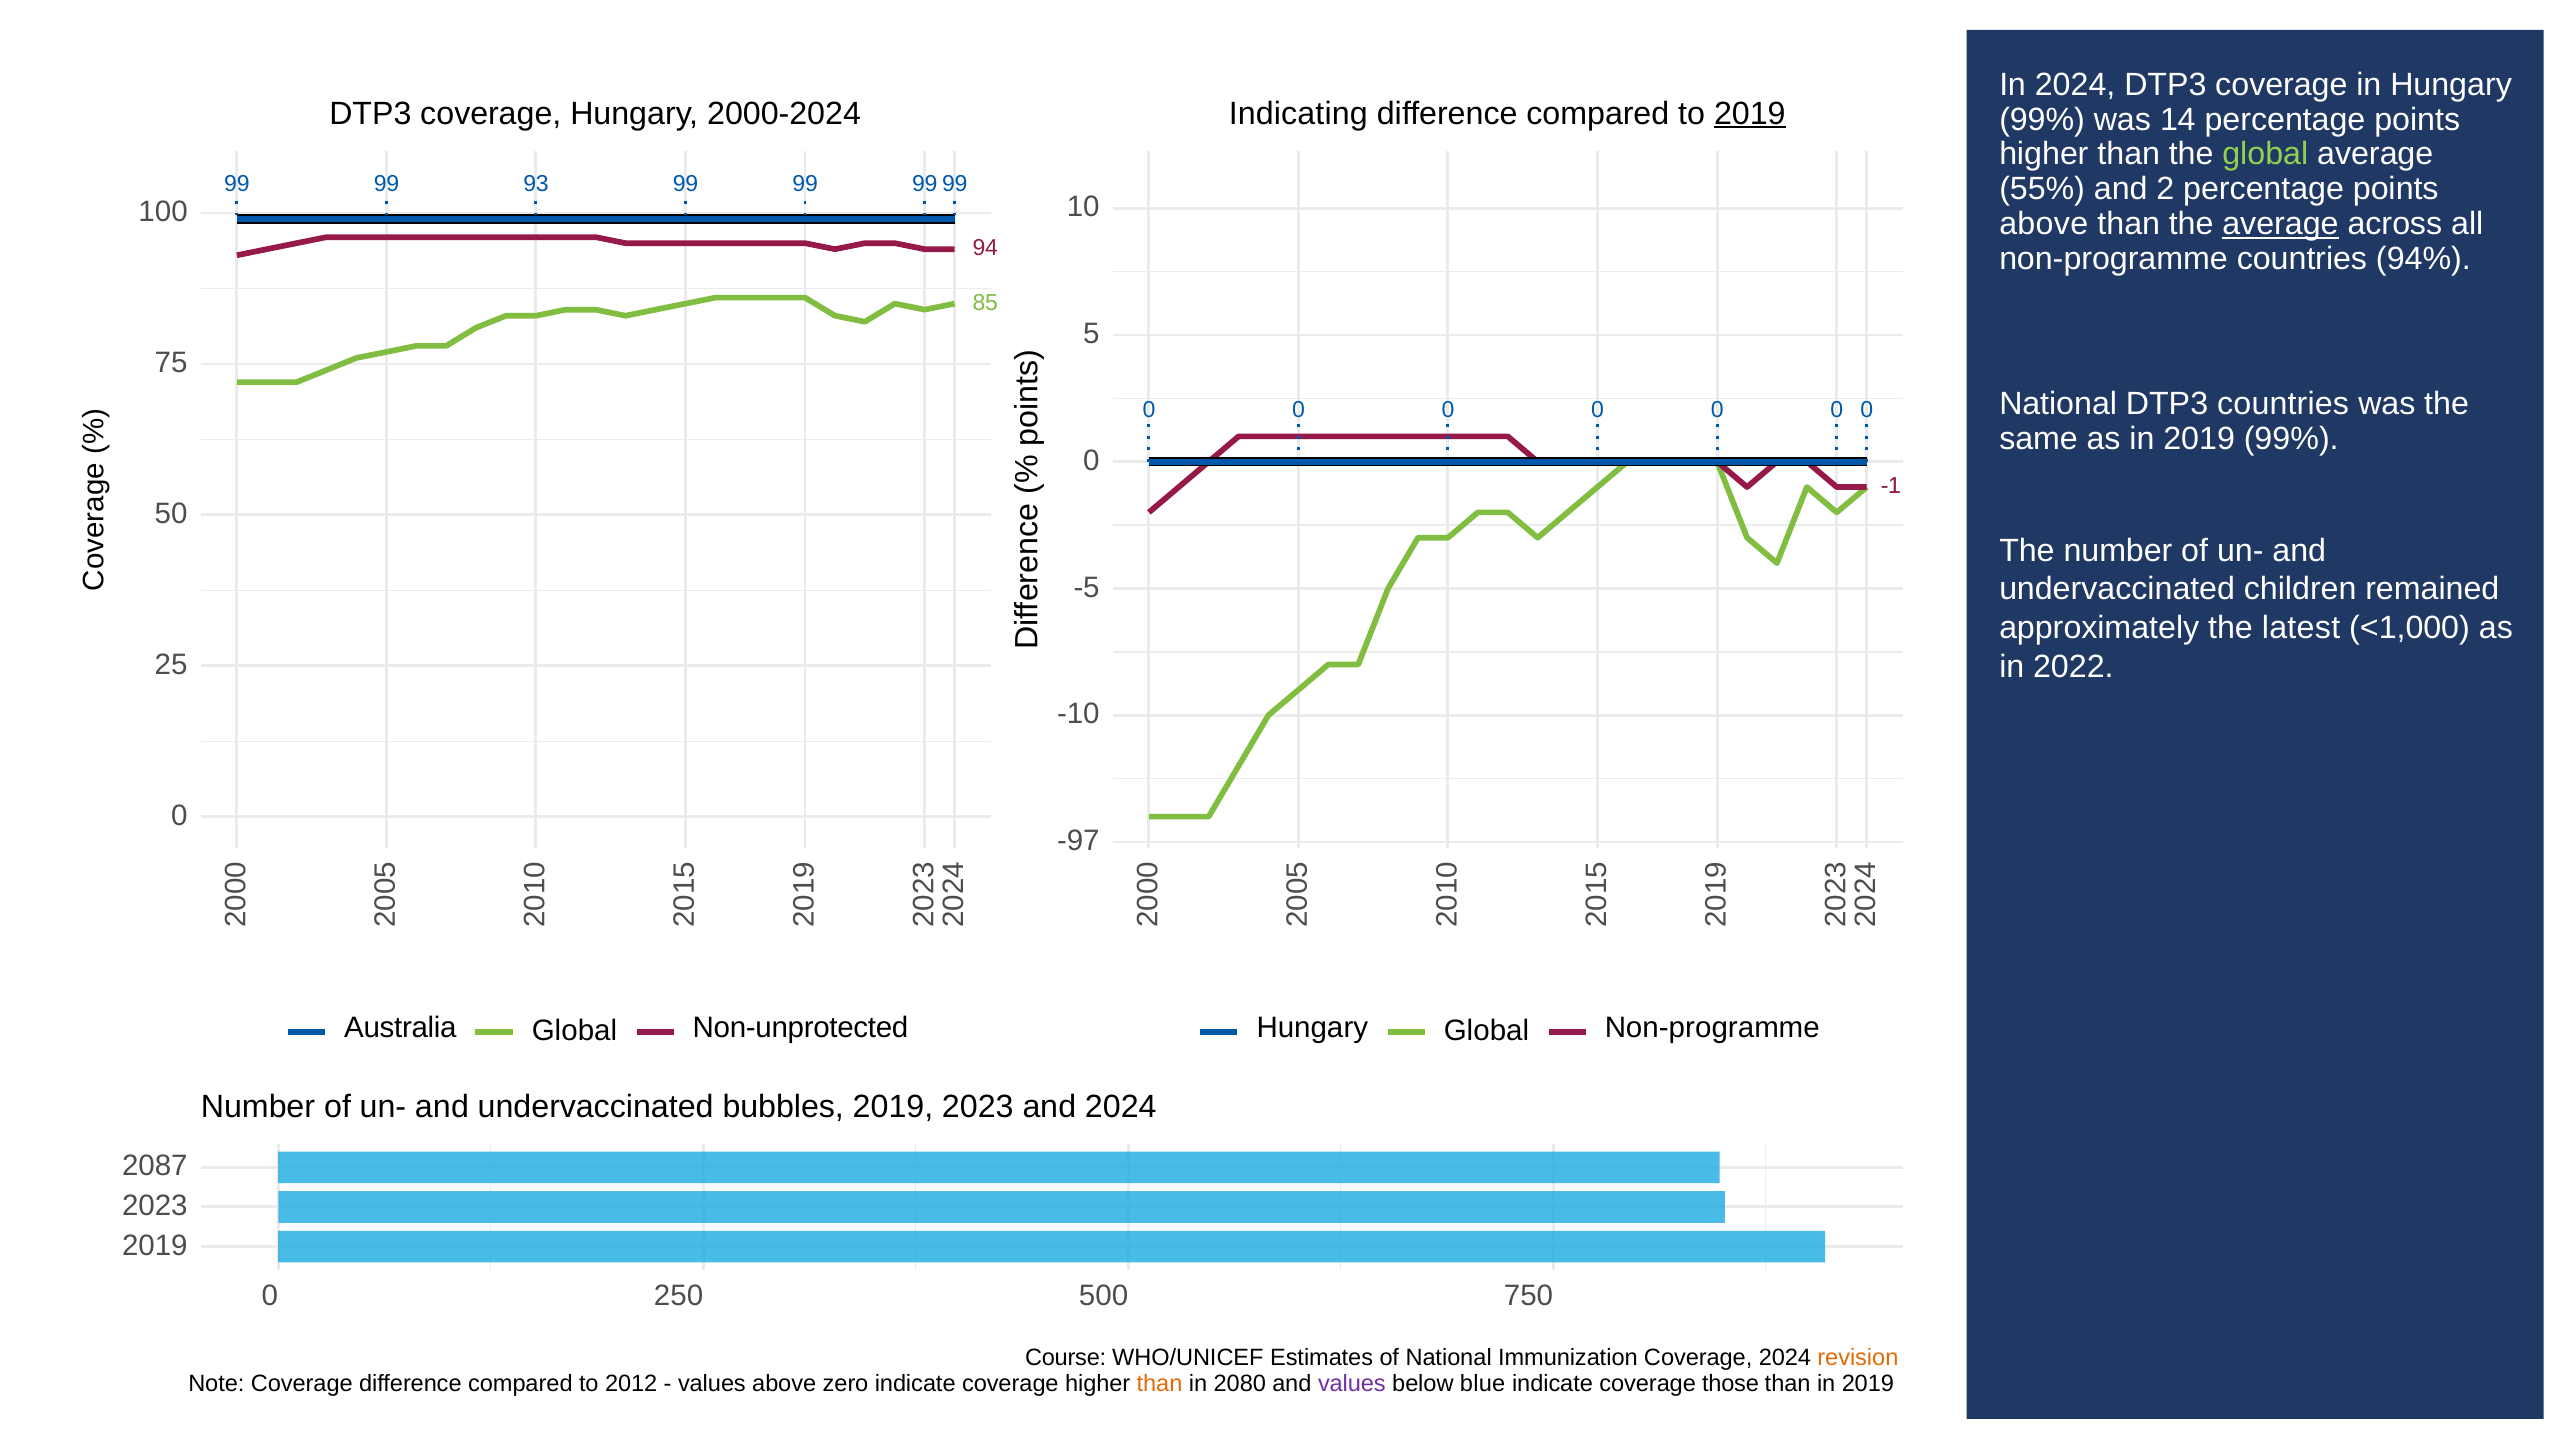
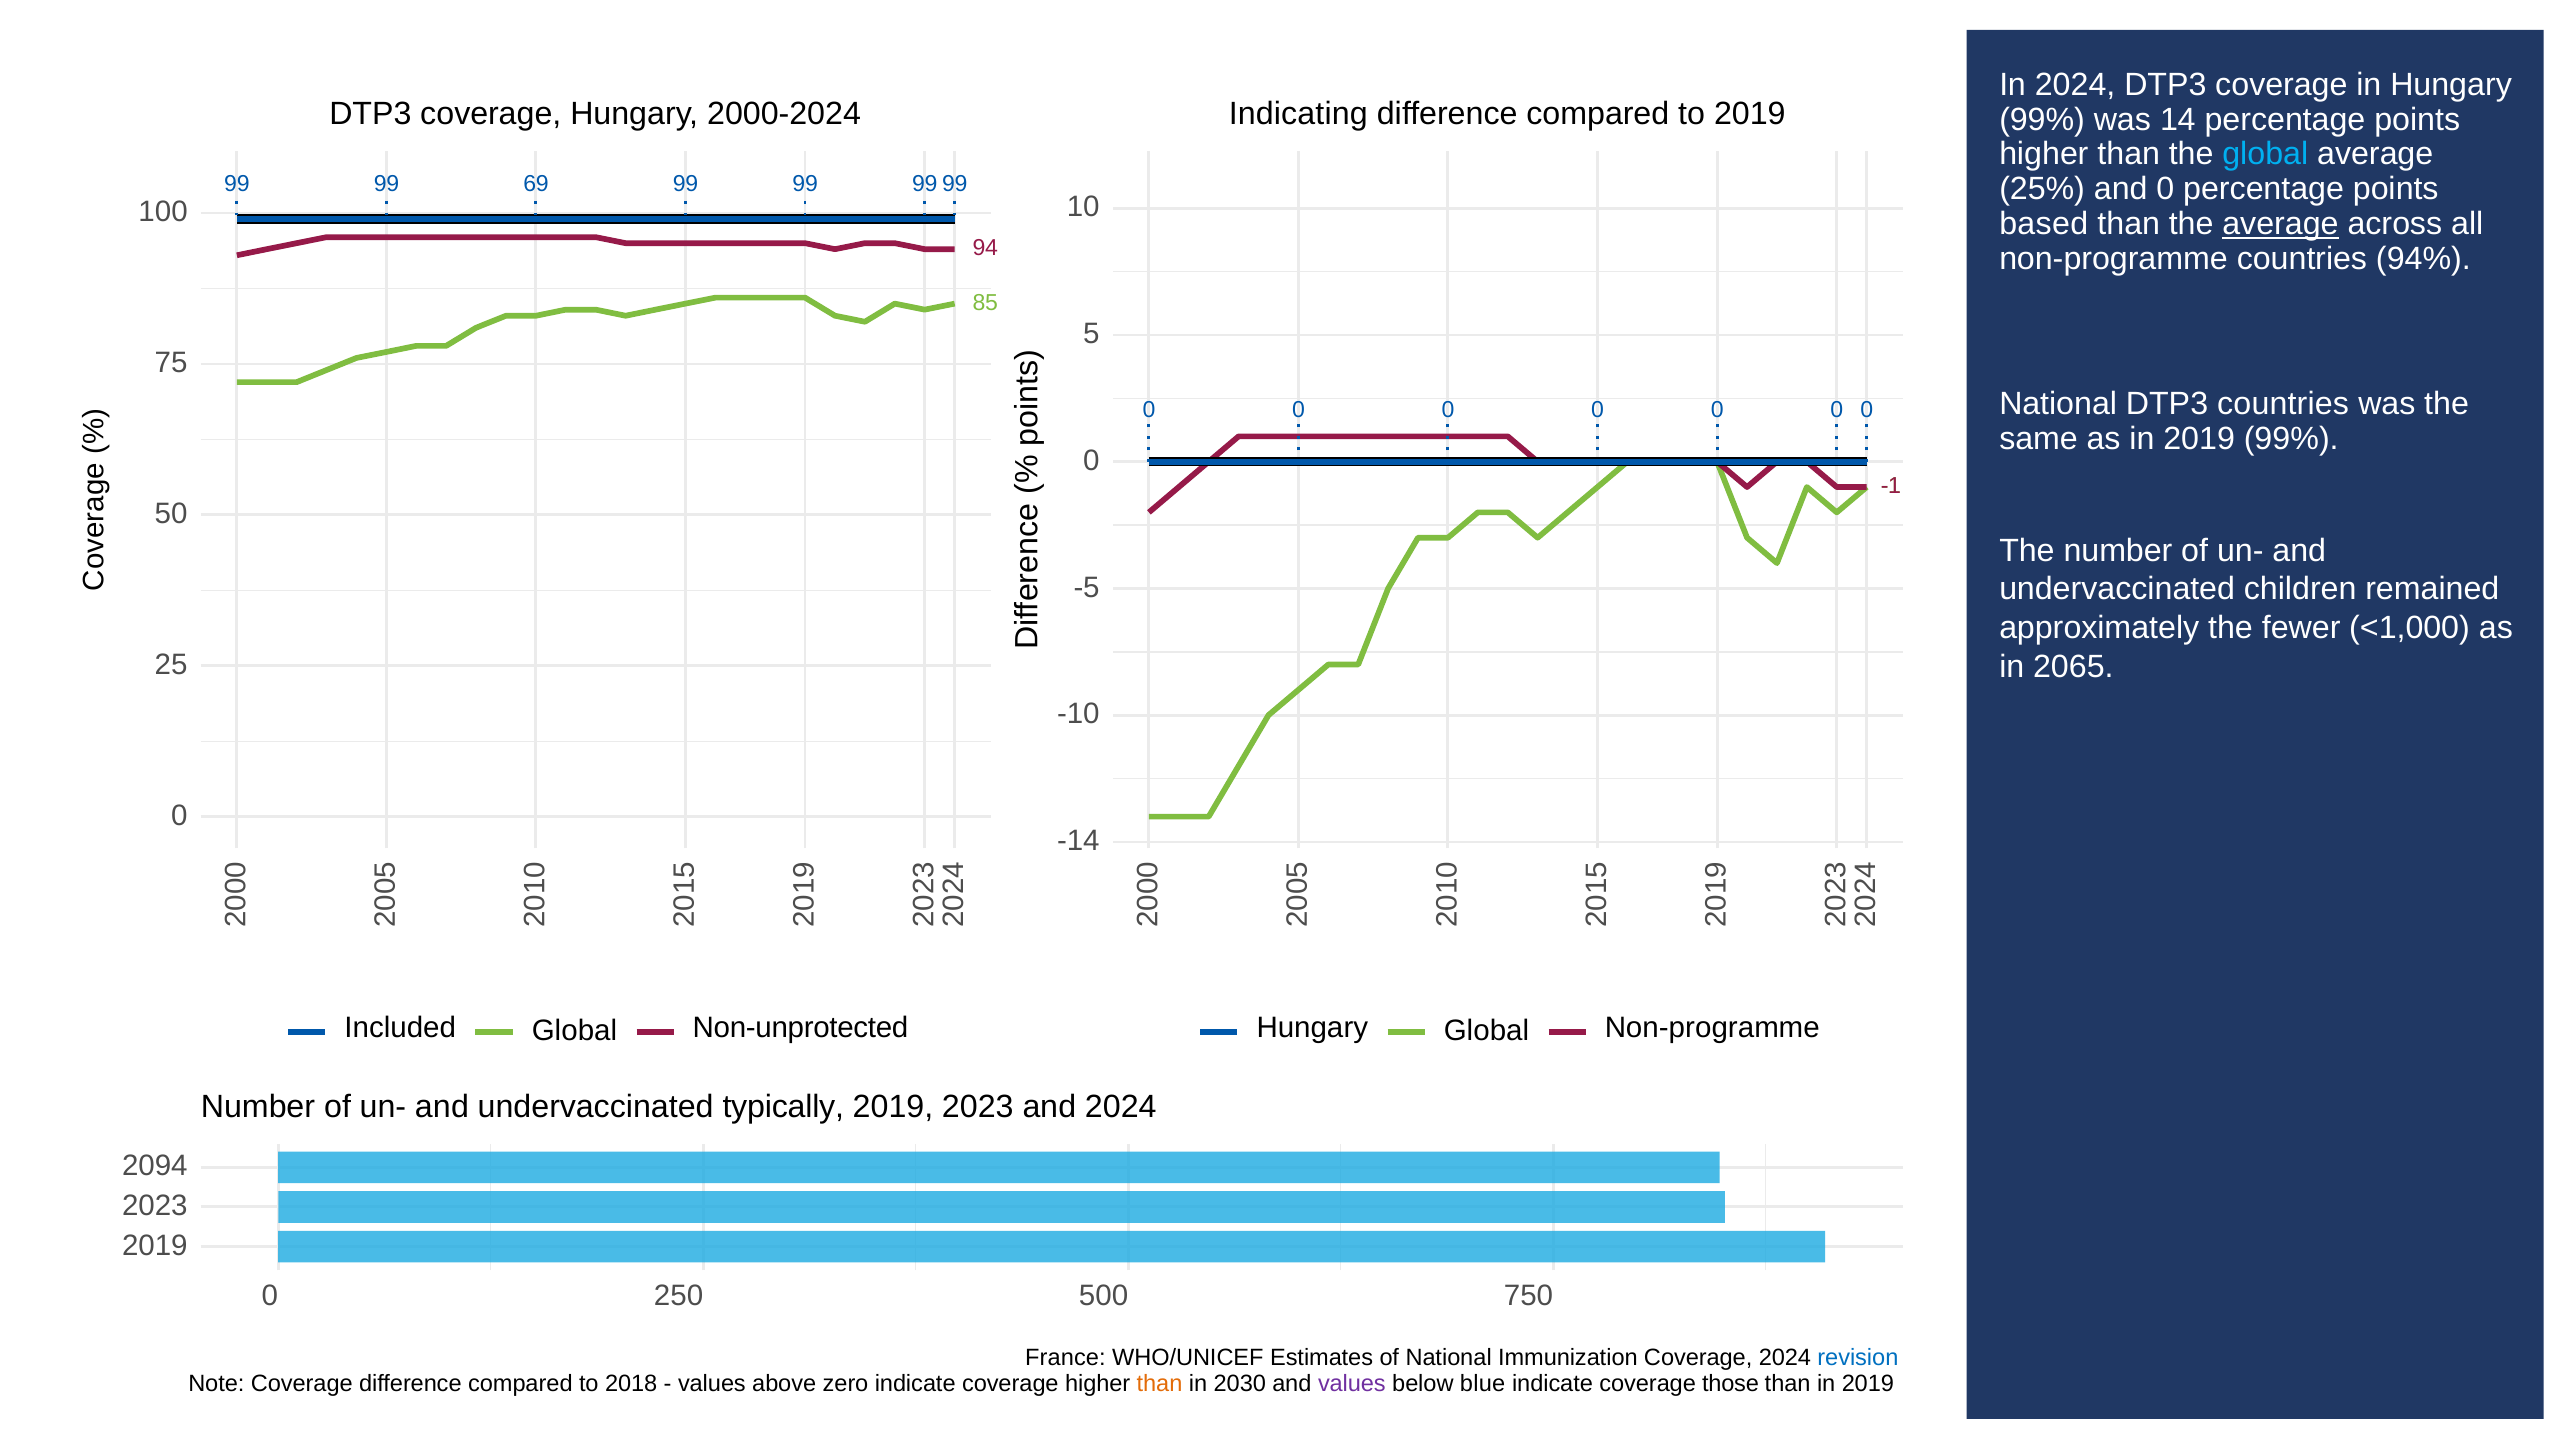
2019 at (1750, 114) underline: present -> none
global at (2265, 154) colour: light green -> light blue
93: 93 -> 69
55%: 55% -> 25%
and 2: 2 -> 0
above at (2044, 224): above -> based
latest: latest -> fewer
2022: 2022 -> 2065
-97: -97 -> -14
Australia: Australia -> Included
bubbles: bubbles -> typically
2087: 2087 -> 2094
Course: Course -> France
revision at (1858, 1358) colour: orange -> blue
2012: 2012 -> 2018
2080: 2080 -> 2030
